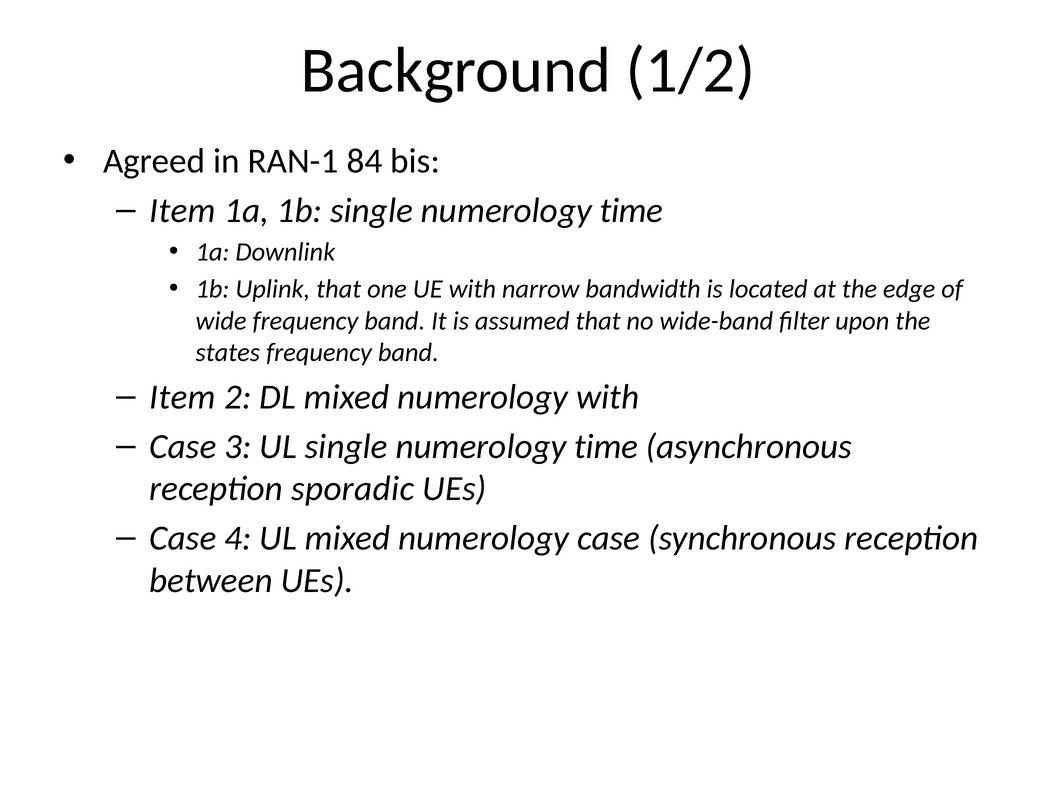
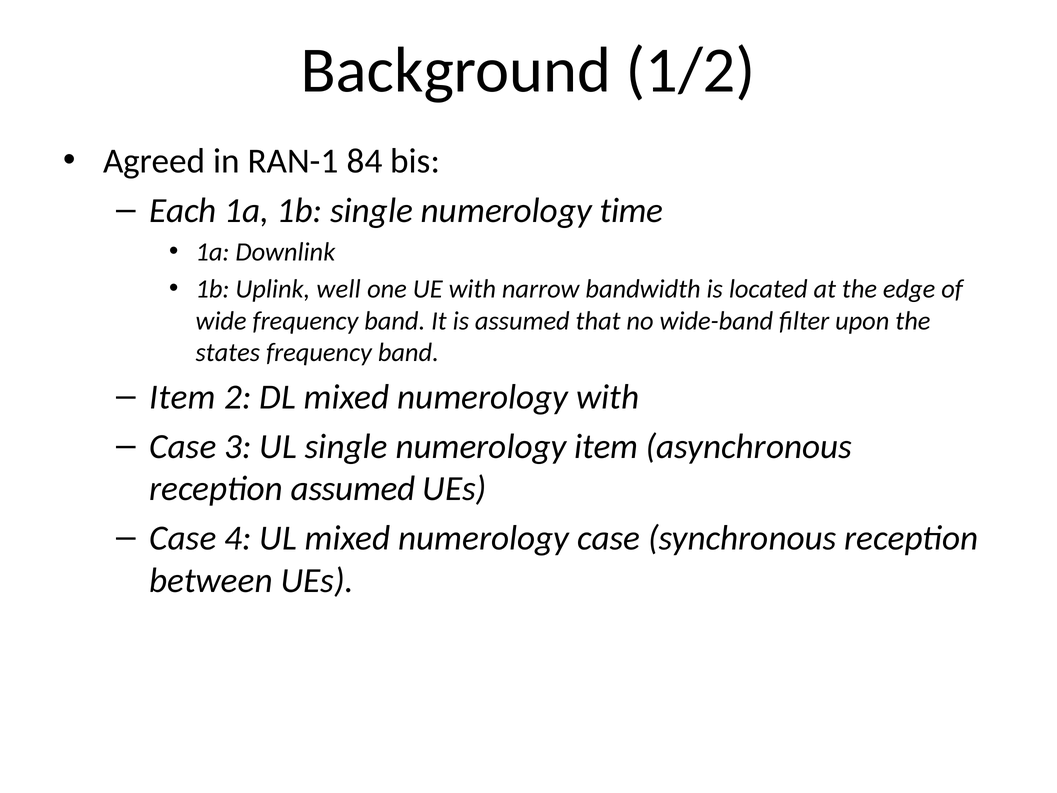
Item at (183, 210): Item -> Each
Uplink that: that -> well
UL single numerology time: time -> item
reception sporadic: sporadic -> assumed
